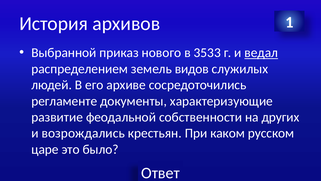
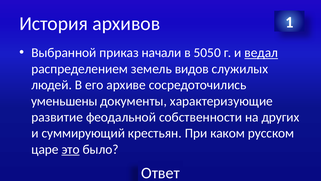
нового: нового -> начали
3533: 3533 -> 5050
регламенте: регламенте -> уменьшены
возрождались: возрождались -> суммирующий
это underline: none -> present
